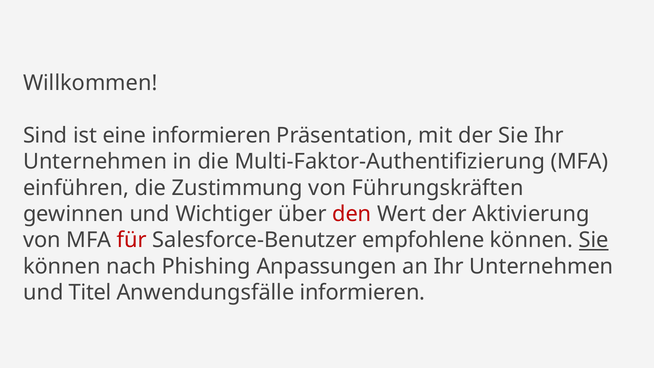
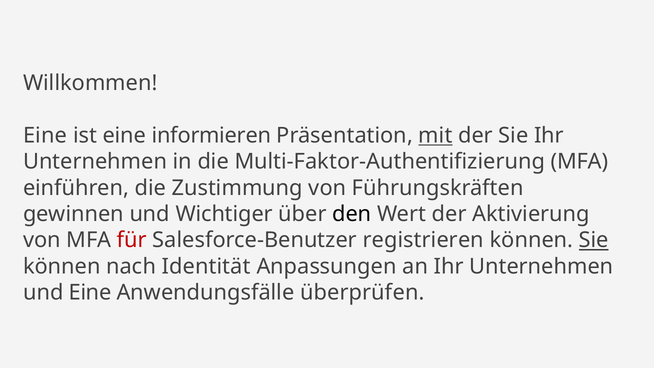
Sind at (45, 136): Sind -> Eine
mit underline: none -> present
den colour: red -> black
empfohlene: empfohlene -> registrieren
Phishing: Phishing -> Identität
und Titel: Titel -> Eine
Anwendungsfälle informieren: informieren -> überprüfen
